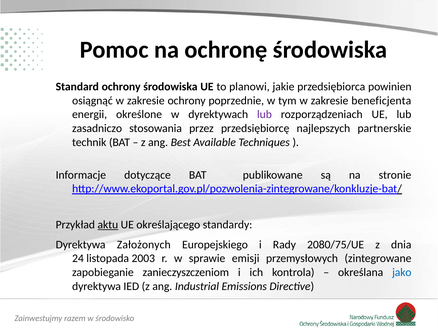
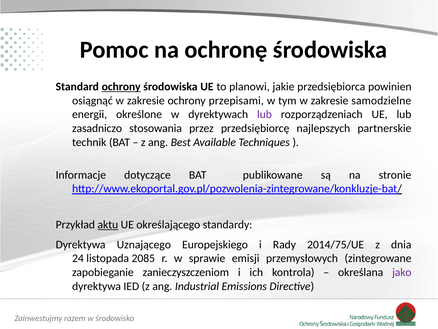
ochrony at (121, 87) underline: none -> present
poprzednie: poprzednie -> przepisami
beneficjenta: beneficjenta -> samodzielne
Założonych: Założonych -> Uznającego
2080/75/UE: 2080/75/UE -> 2014/75/UE
2003: 2003 -> 2085
jako colour: blue -> purple
